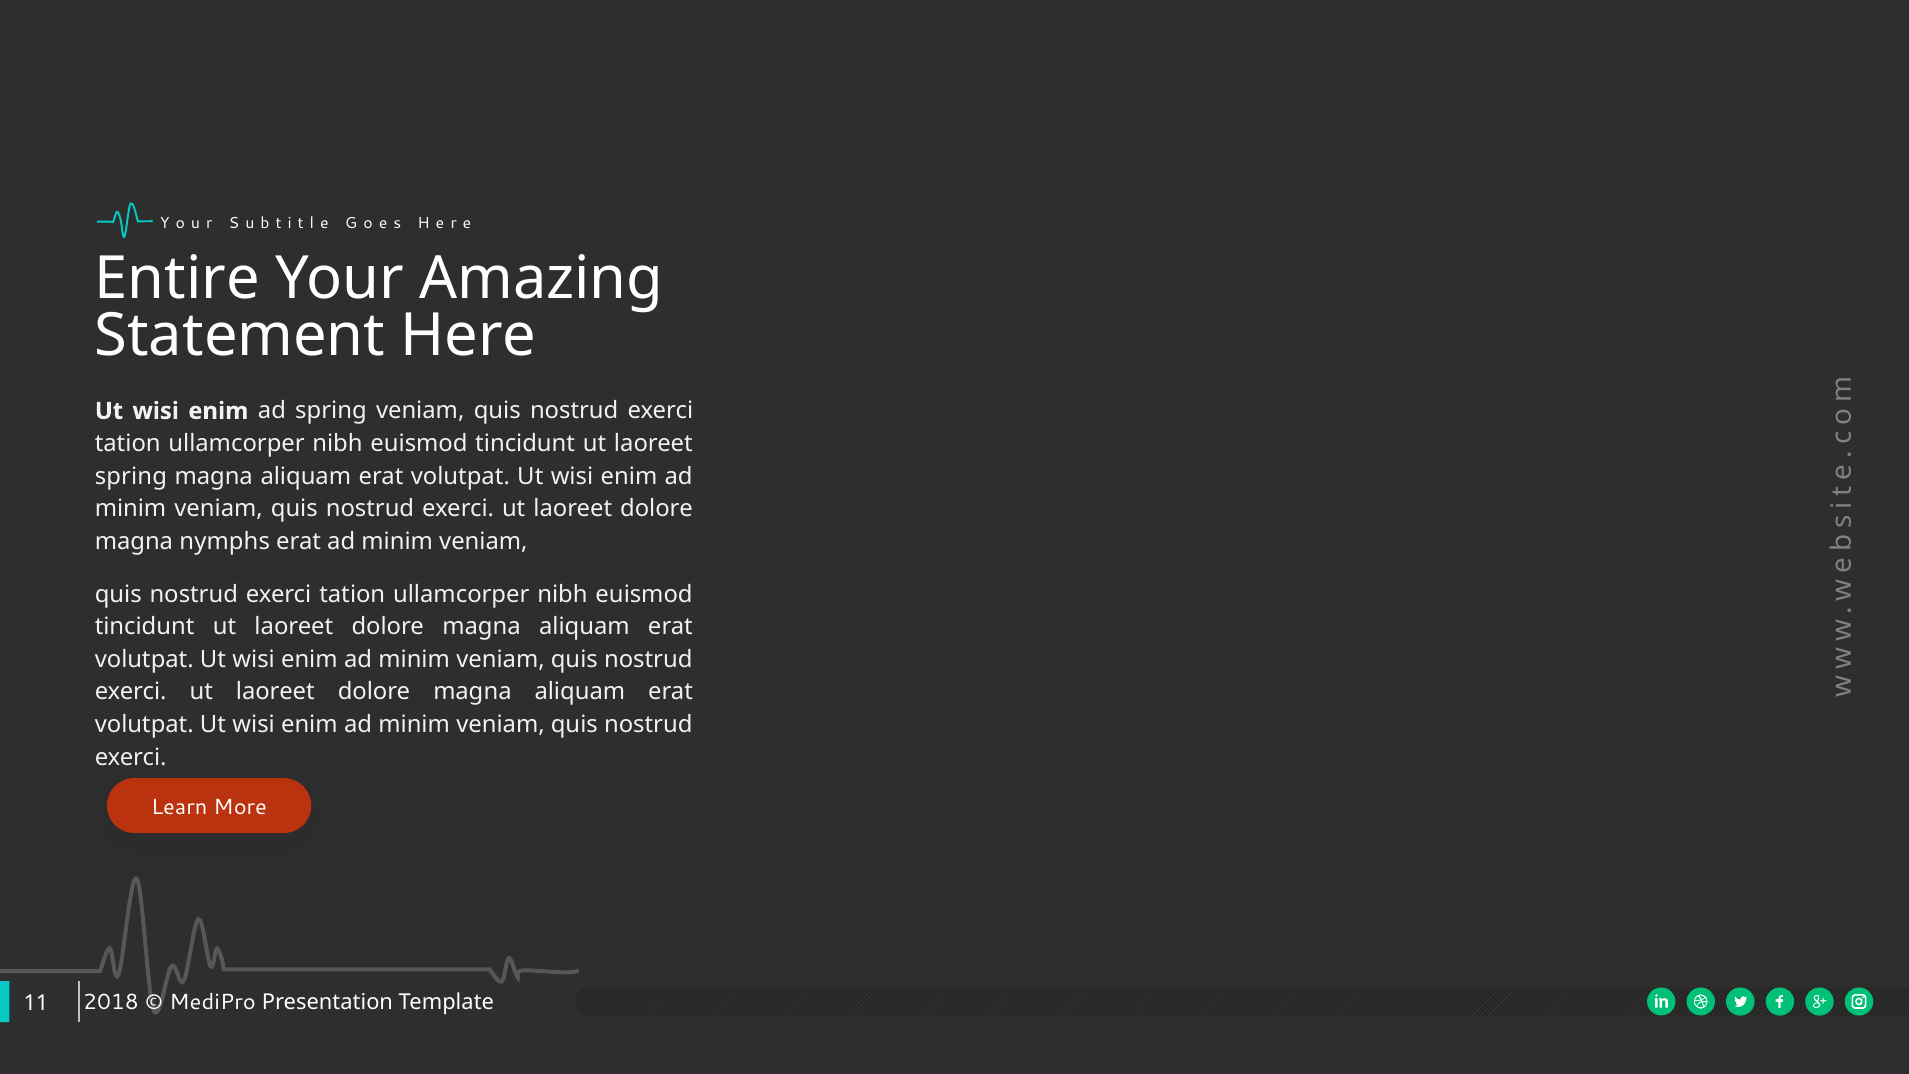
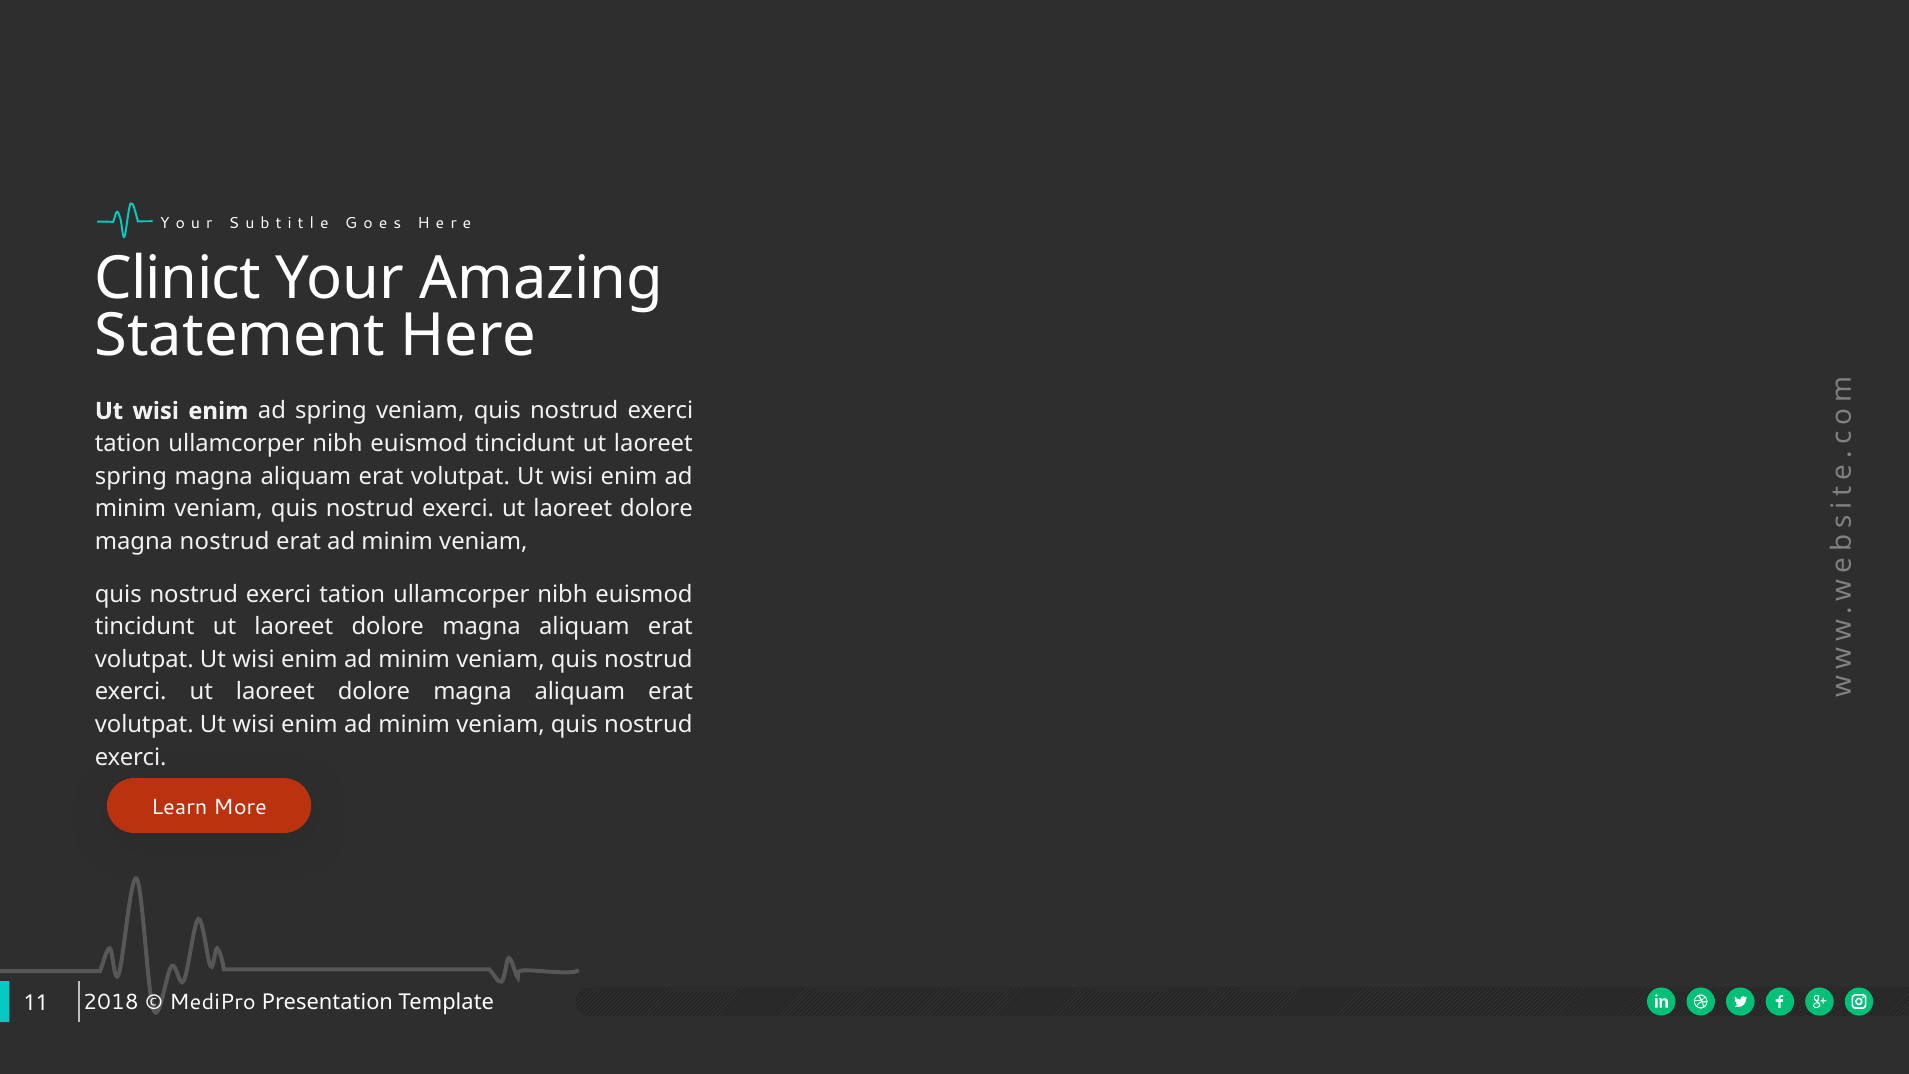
Entire: Entire -> Clinict
magna nymphs: nymphs -> nostrud
